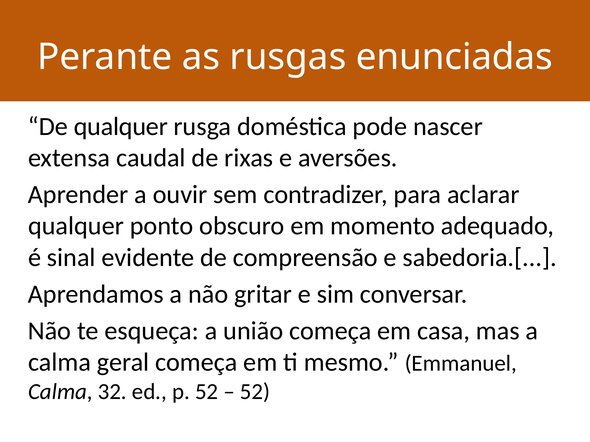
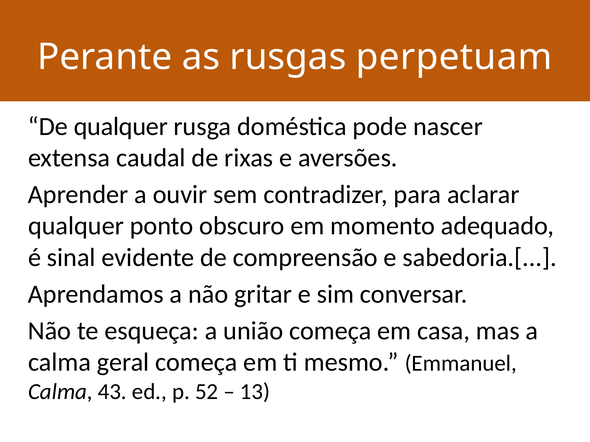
enunciadas: enunciadas -> perpetuam
32: 32 -> 43
52 at (255, 392): 52 -> 13
